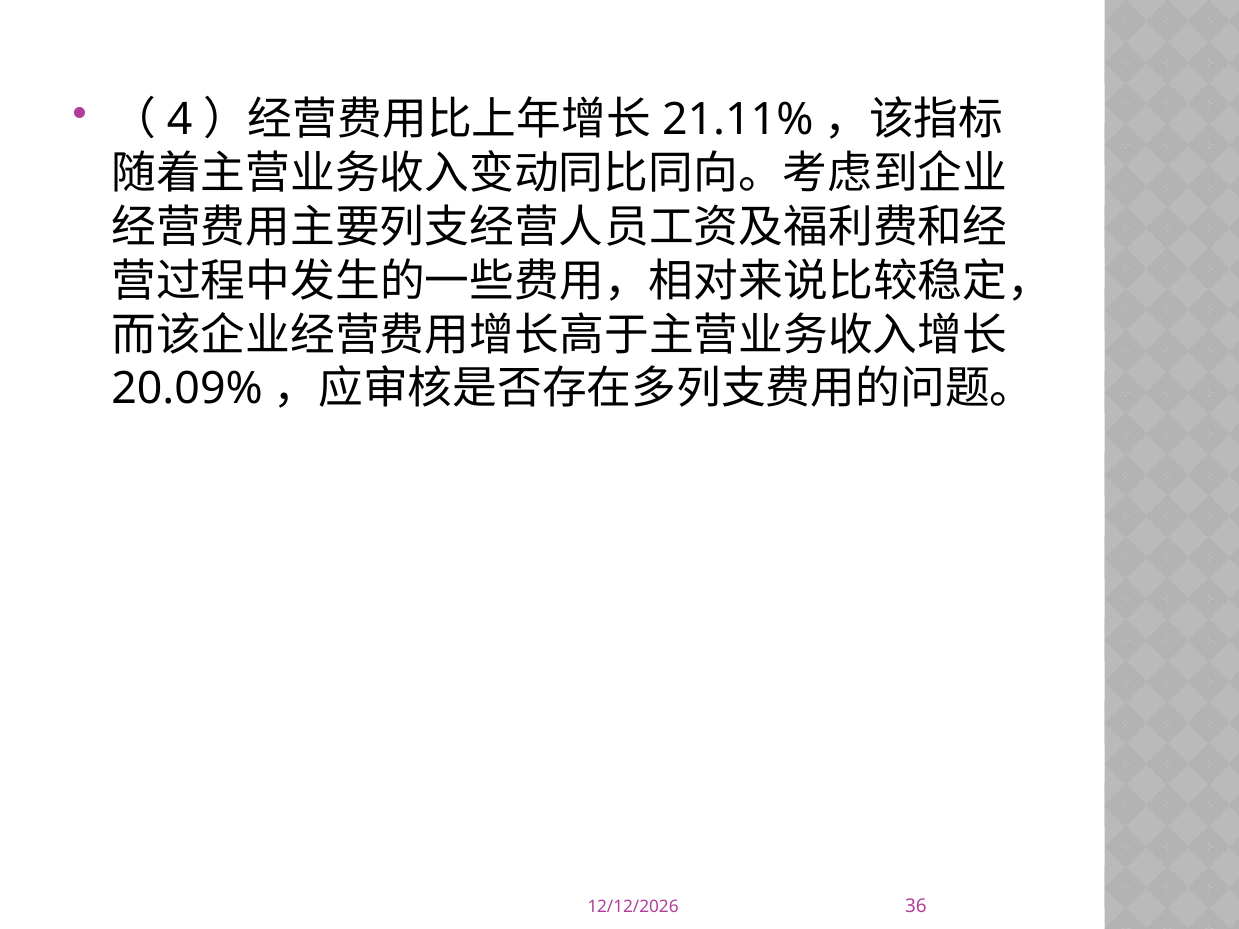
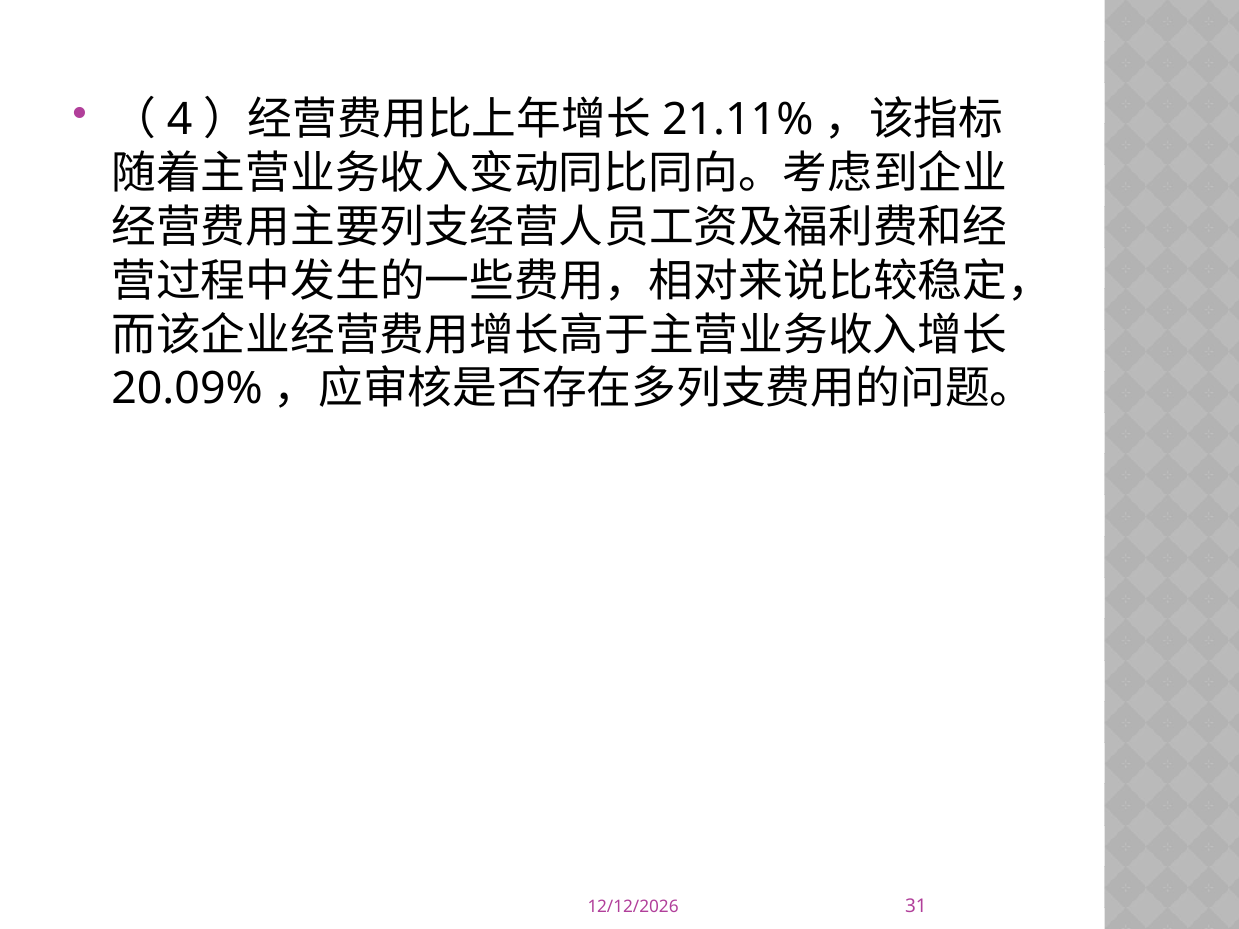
36: 36 -> 31
